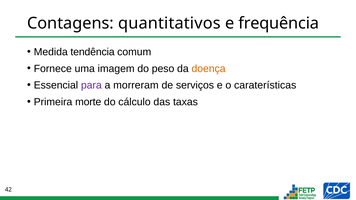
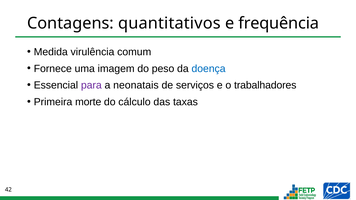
tendência: tendência -> virulência
doença colour: orange -> blue
morreram: morreram -> neonatais
caraterísticas: caraterísticas -> trabalhadores
